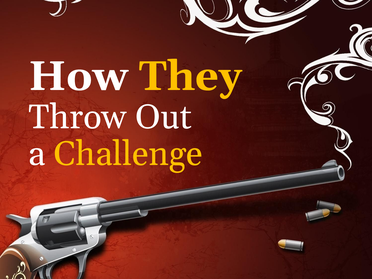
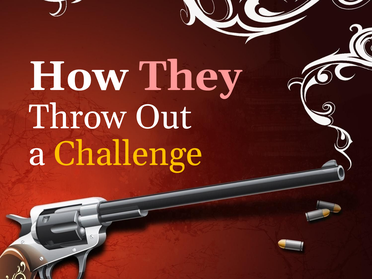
They colour: yellow -> pink
